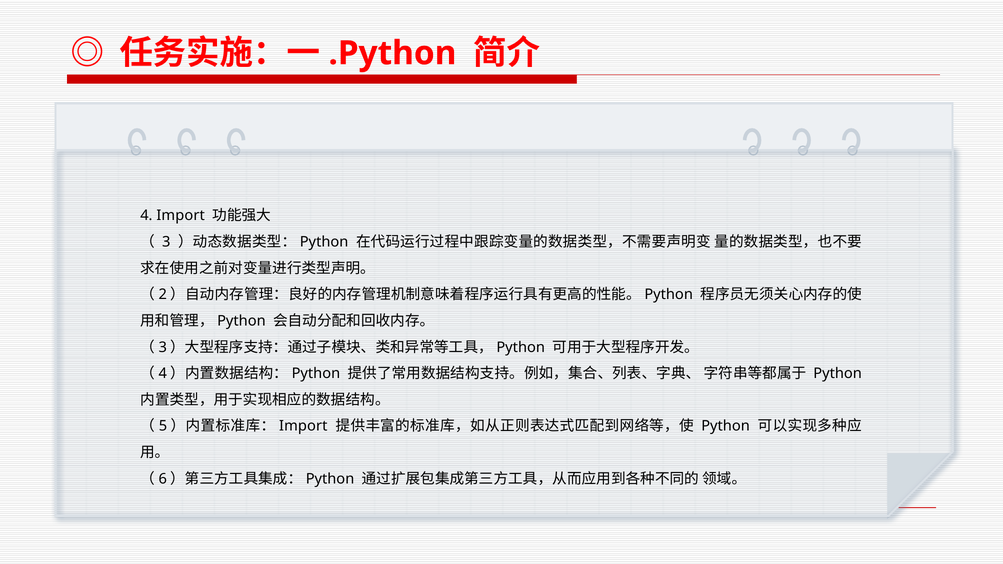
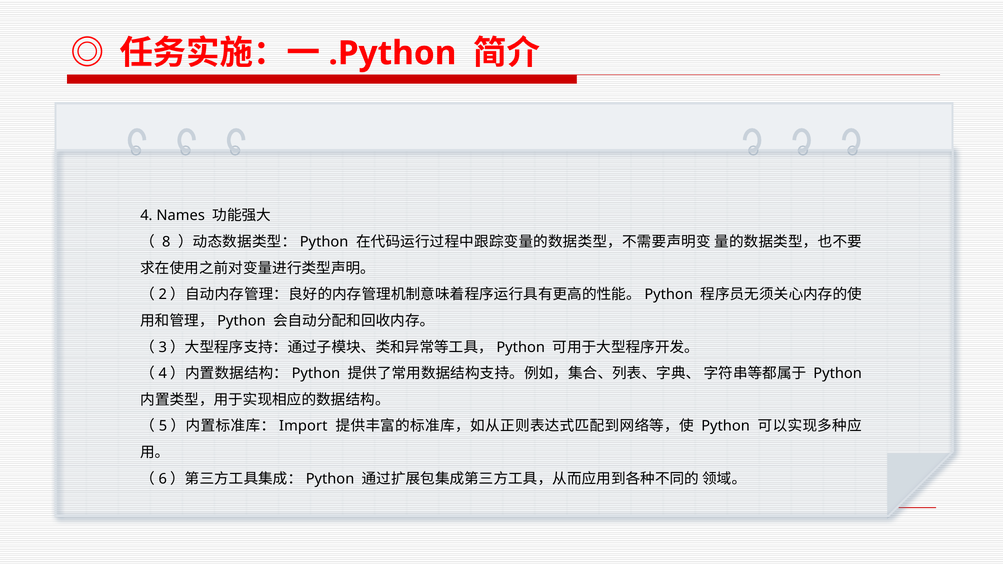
4 Import: Import -> Names
3: 3 -> 8
